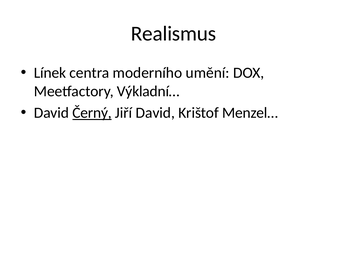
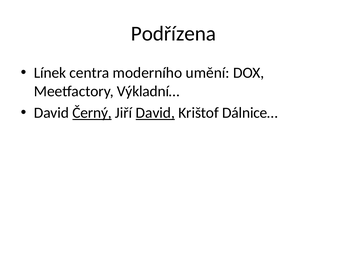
Realismus: Realismus -> Podřízena
David at (155, 113) underline: none -> present
Menzel…: Menzel… -> Dálnice…
